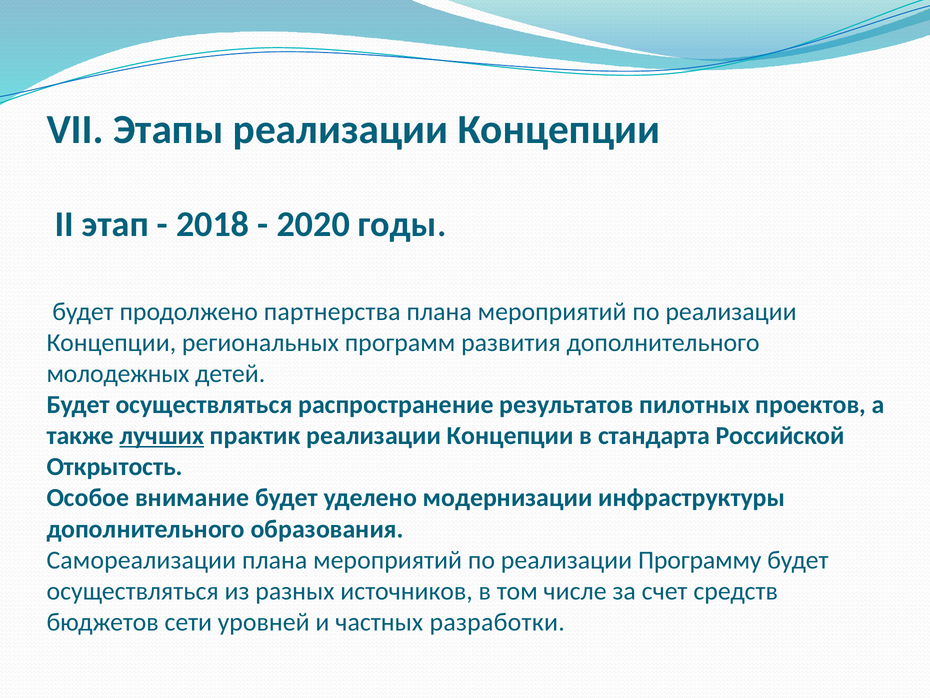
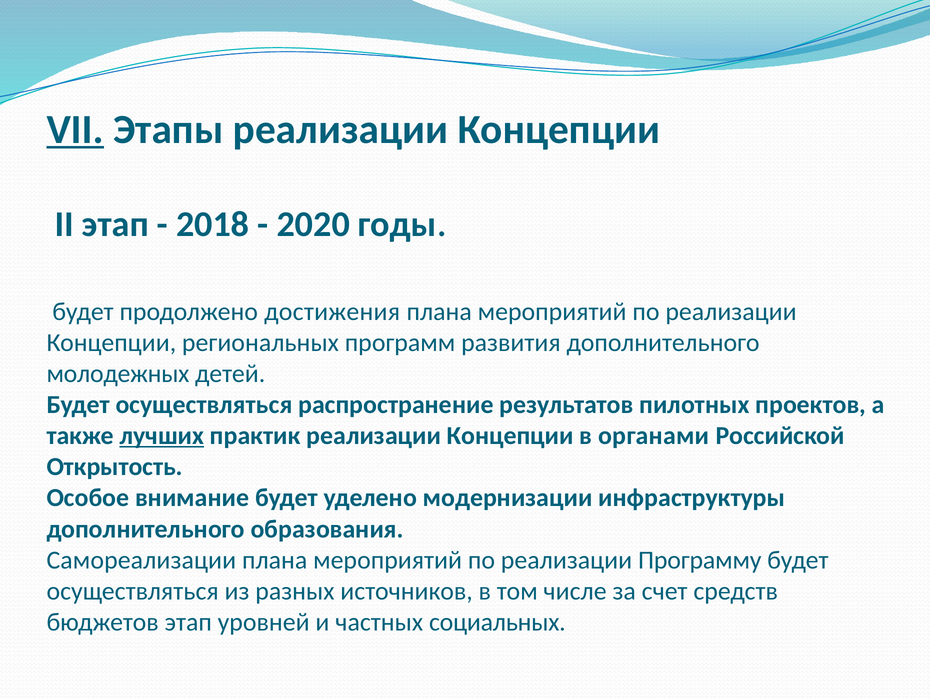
VII underline: none -> present
партнерства: партнерства -> достижения
стандарта: стандарта -> органами
бюджетов сети: сети -> этап
разработки: разработки -> социальных
